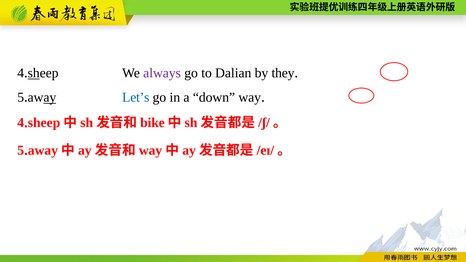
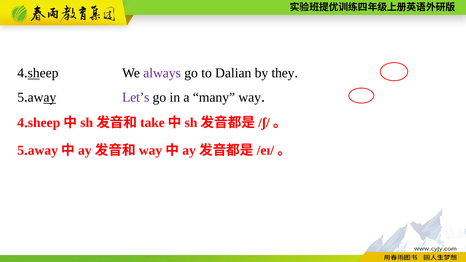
Let’s colour: blue -> purple
down: down -> many
bike: bike -> take
